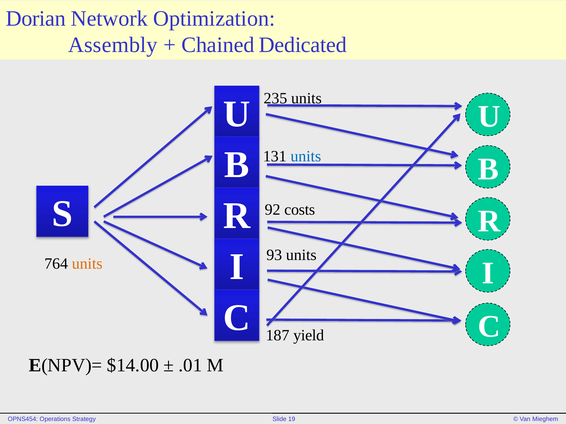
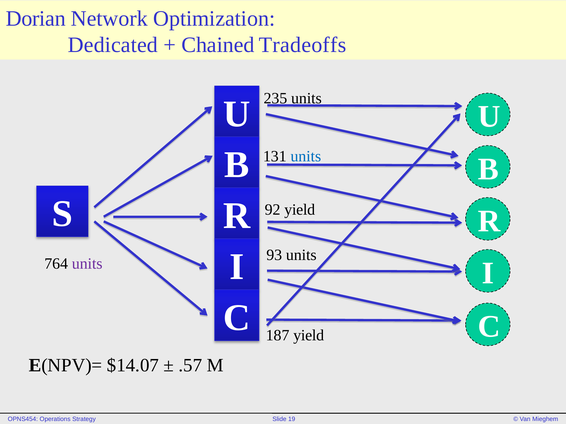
Assembly: Assembly -> Dedicated
Dedicated: Dedicated -> Tradeoffs
92 costs: costs -> yield
units at (87, 264) colour: orange -> purple
$14.00: $14.00 -> $14.07
.01: .01 -> .57
